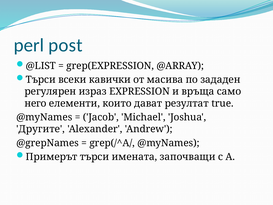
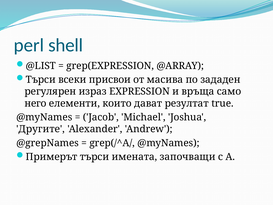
post: post -> shell
кавички: кавички -> присвои
